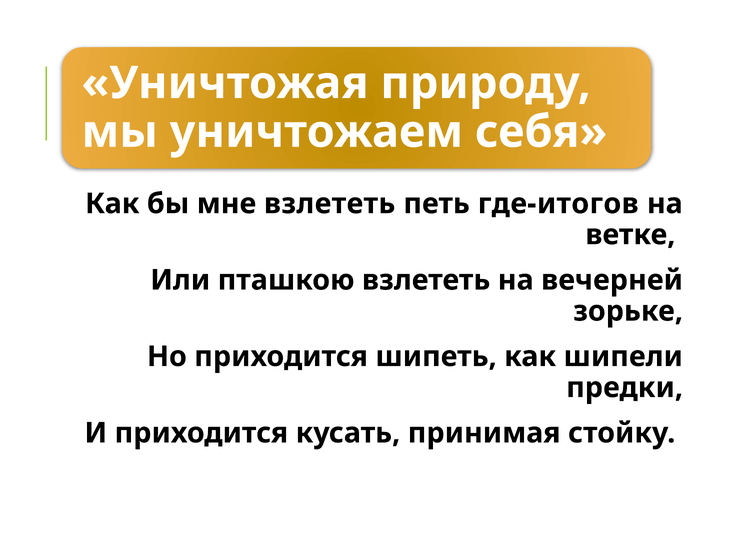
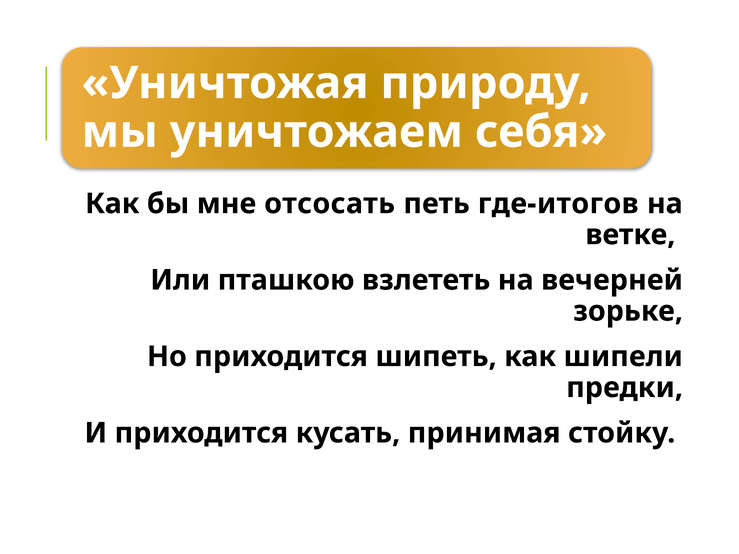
мне взлететь: взлететь -> отсосать
